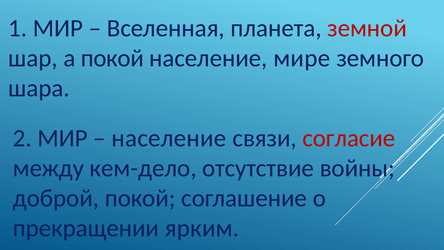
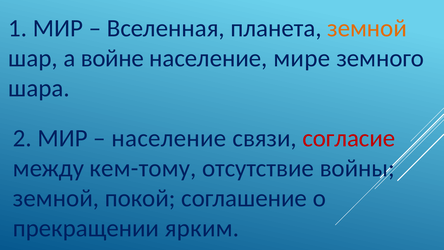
земной at (367, 28) colour: red -> orange
а покой: покой -> войне
кем-дело: кем-дело -> кем-тому
доброй at (56, 198): доброй -> земной
